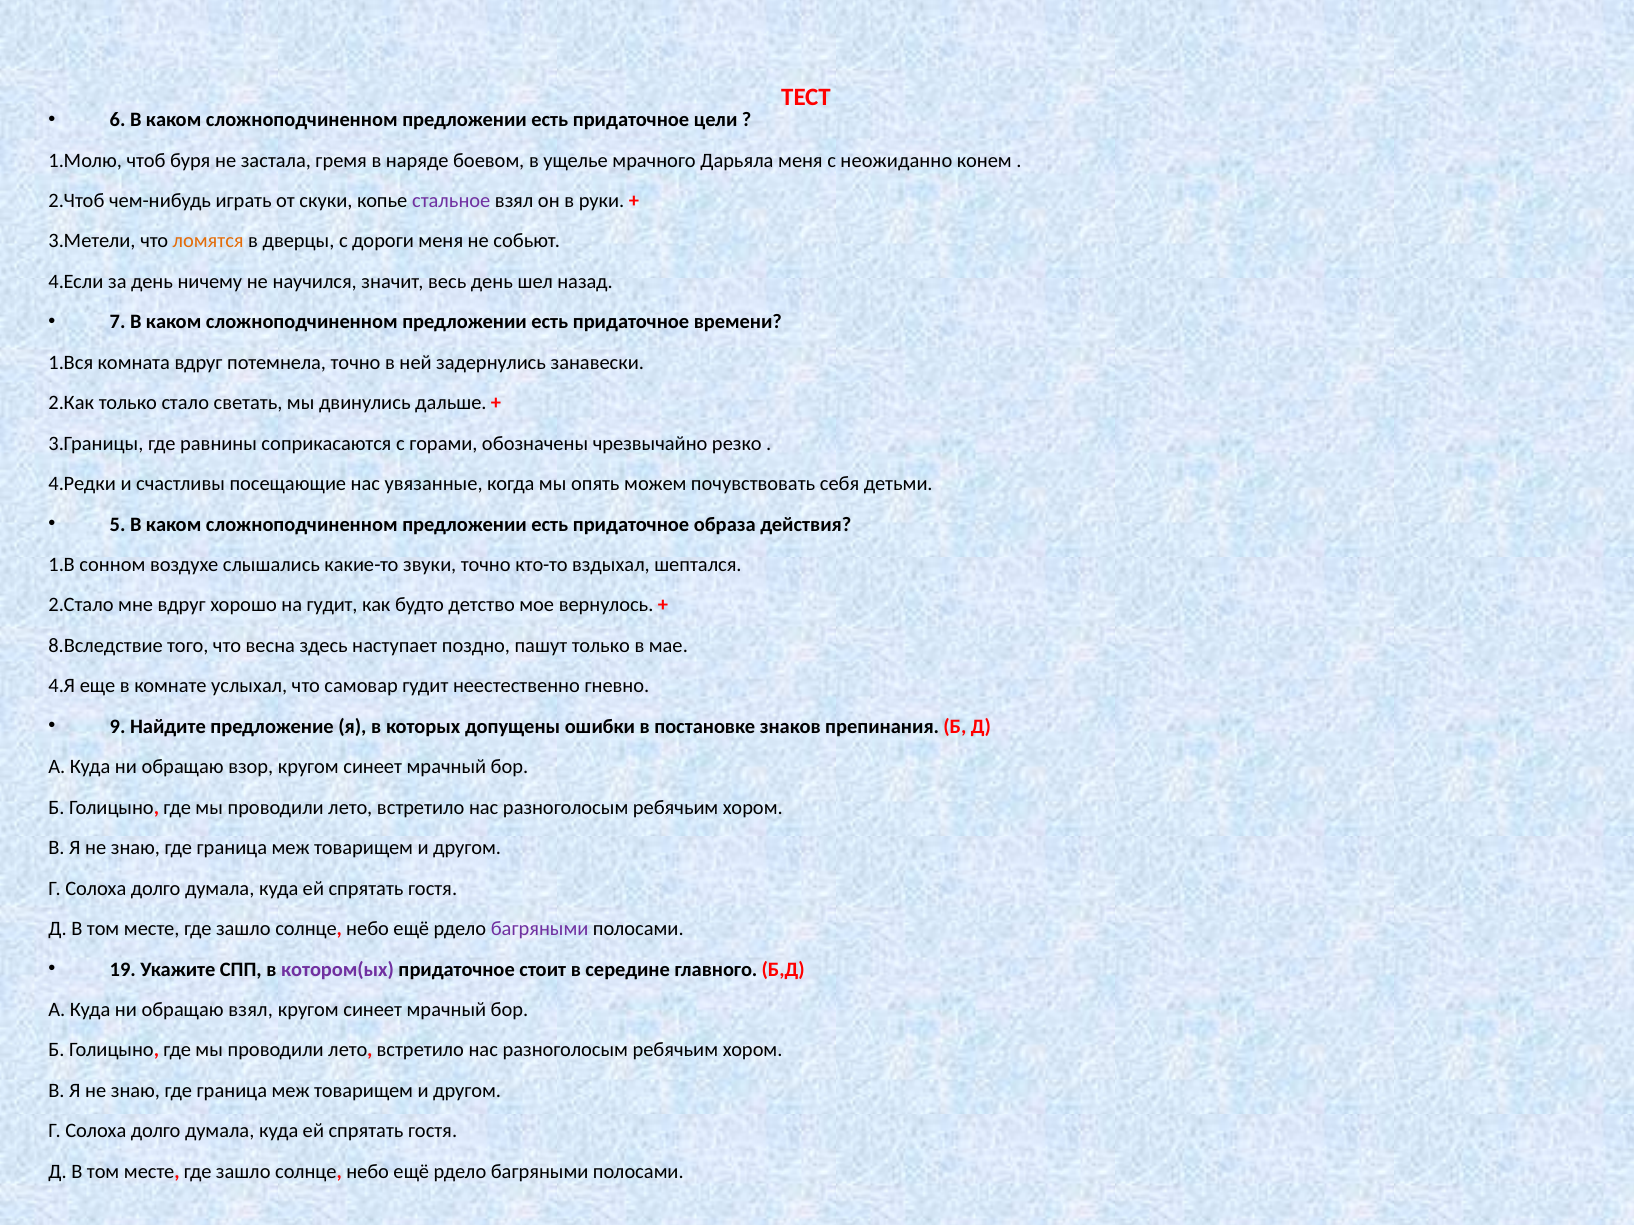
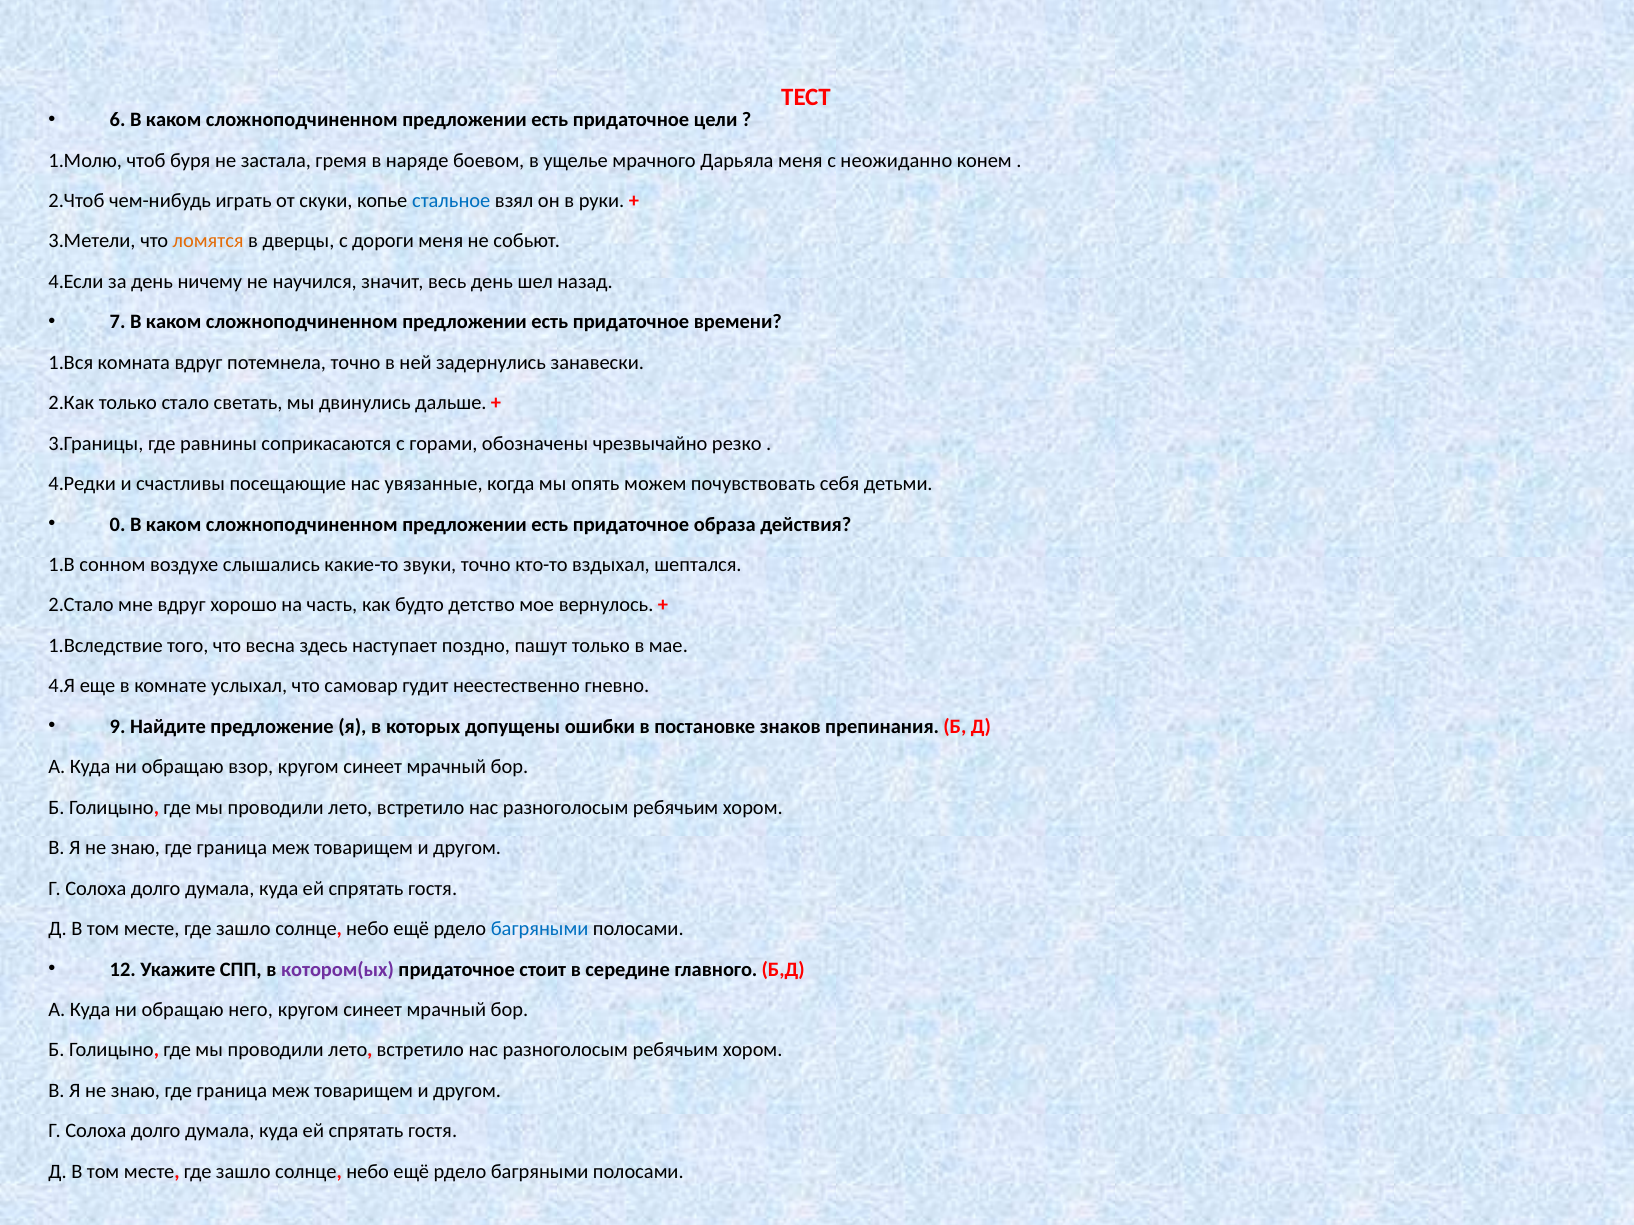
стальное colour: purple -> blue
5: 5 -> 0
на гудит: гудит -> часть
8.Вследствие: 8.Вследствие -> 1.Вследствие
багряными at (540, 929) colour: purple -> blue
19: 19 -> 12
обращаю взял: взял -> него
